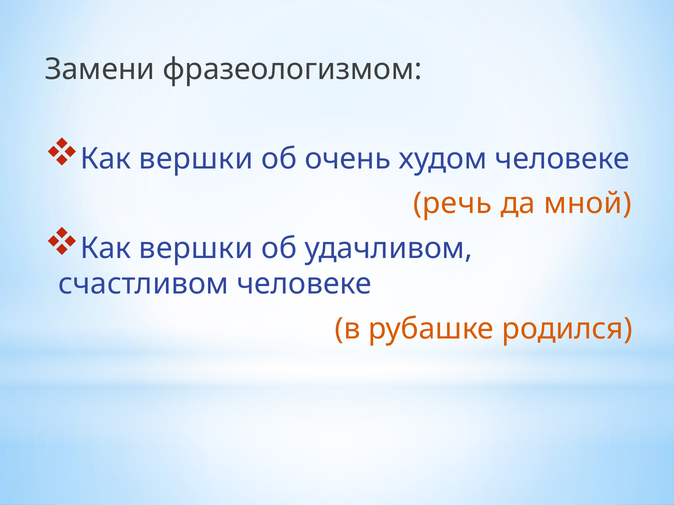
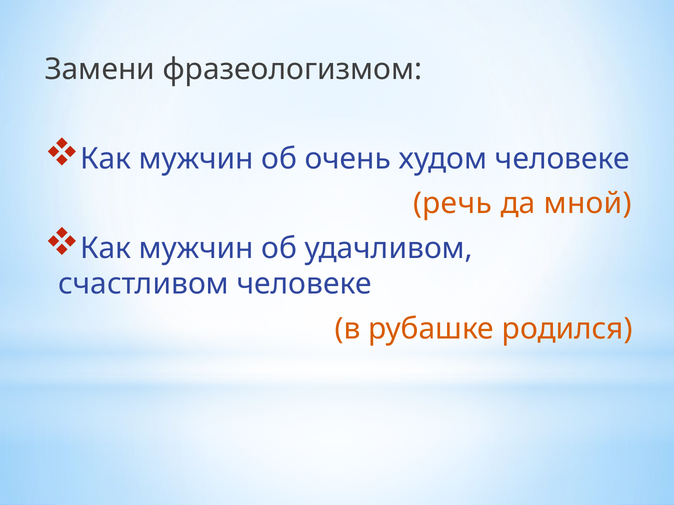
вершки at (196, 159): вершки -> мужчин
вершки at (196, 248): вершки -> мужчин
